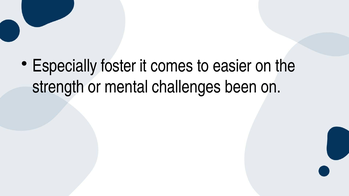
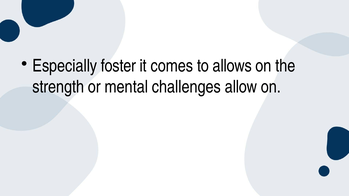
easier: easier -> allows
been: been -> allow
